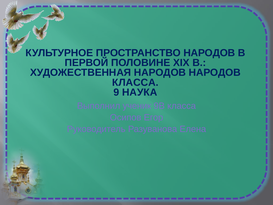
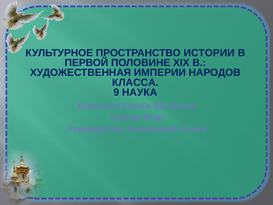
ПРОСТРАНСТВО НАРОДОВ: НАРОДОВ -> ИСТОРИИ
ХУДОЖЕСТВЕННАЯ НАРОДОВ: НАРОДОВ -> ИМПЕРИИ
